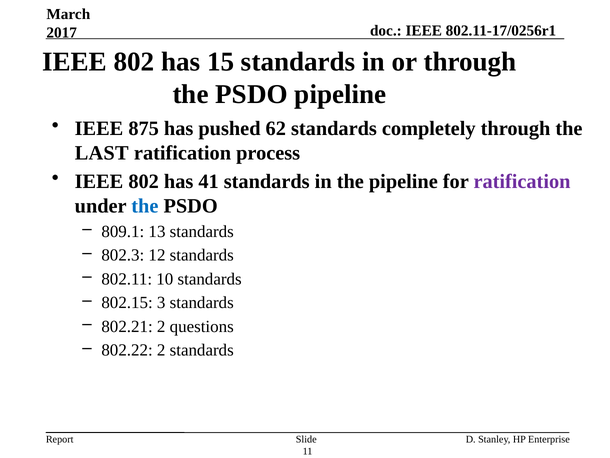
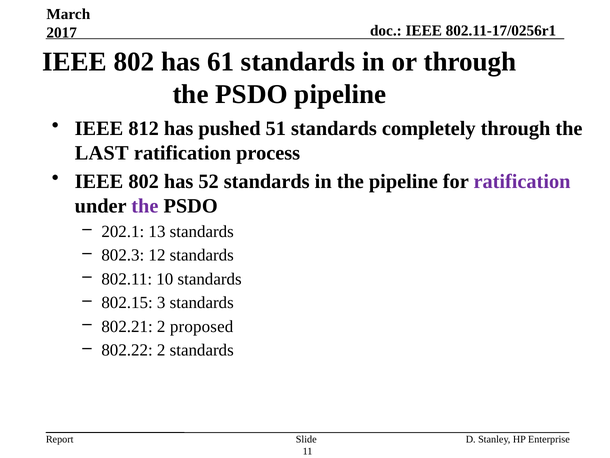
15: 15 -> 61
875: 875 -> 812
62: 62 -> 51
41: 41 -> 52
the at (145, 206) colour: blue -> purple
809.1: 809.1 -> 202.1
questions: questions -> proposed
